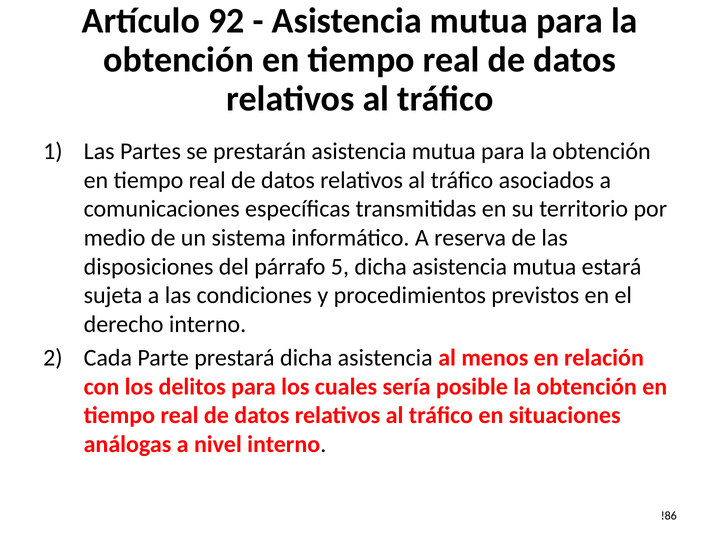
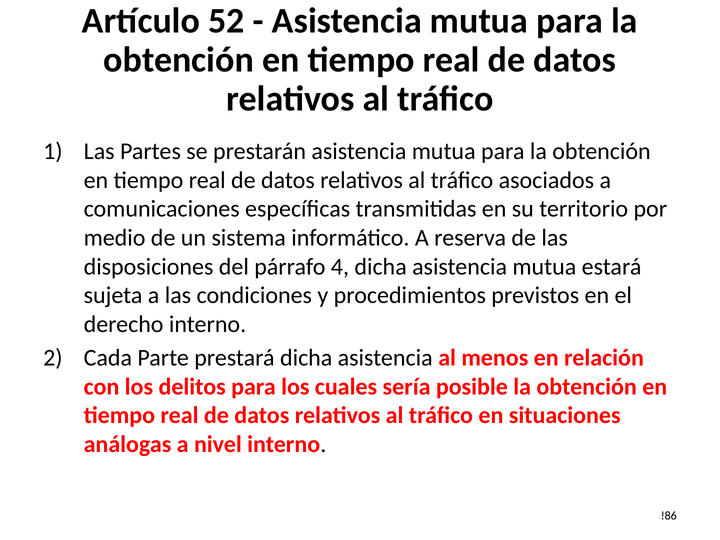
92: 92 -> 52
5: 5 -> 4
